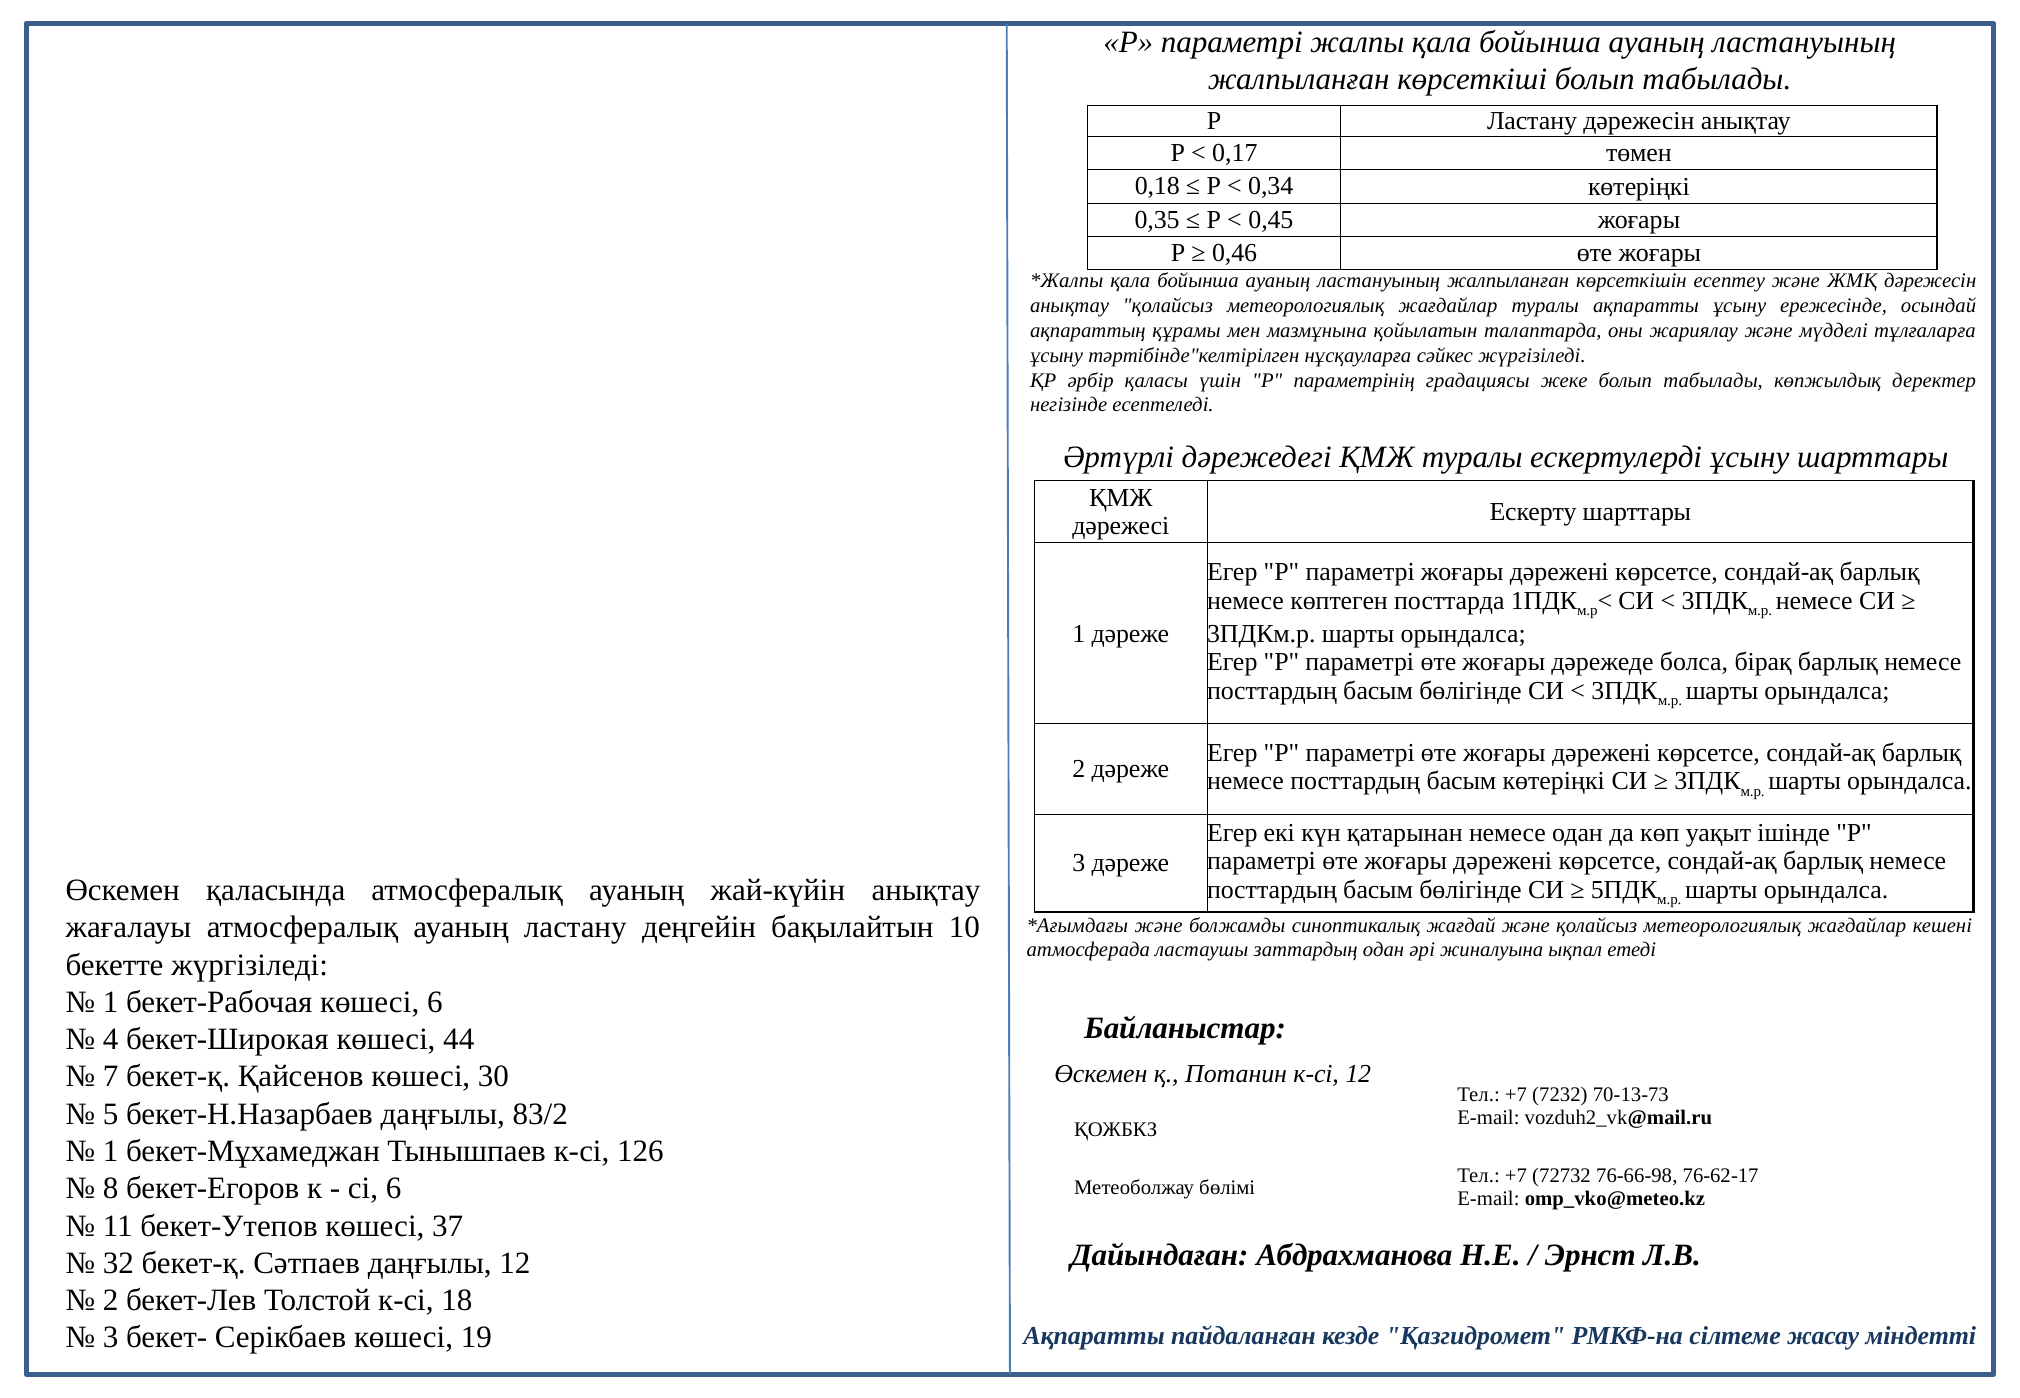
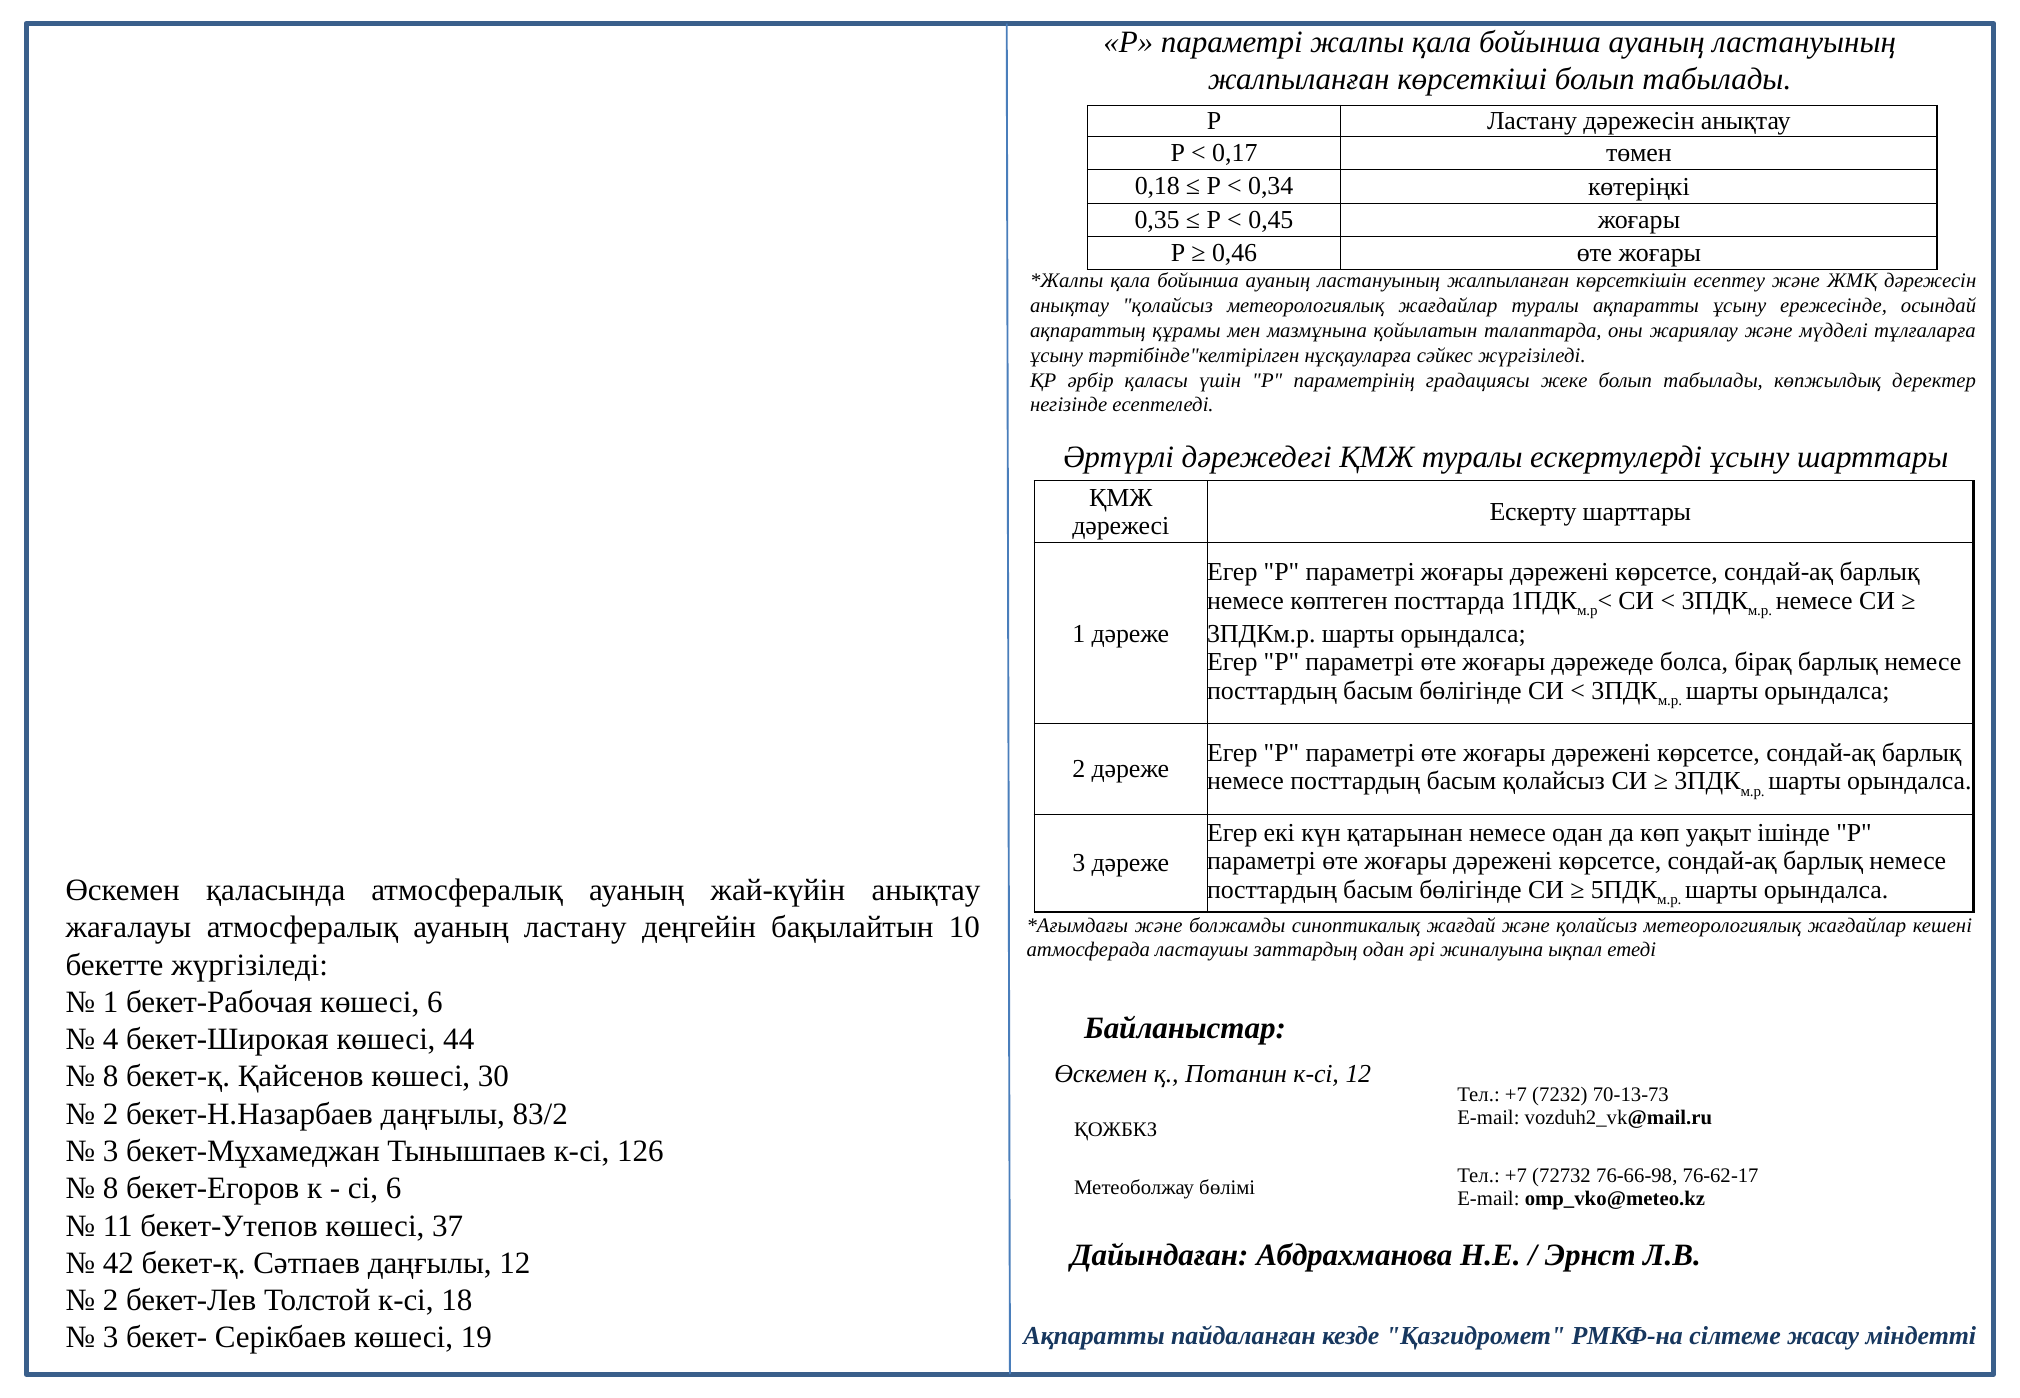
басым көтеріңкі: көтеріңкі -> қолайсыз
7 at (111, 1077): 7 -> 8
5 at (111, 1114): 5 -> 2
1 at (111, 1152): 1 -> 3
32: 32 -> 42
